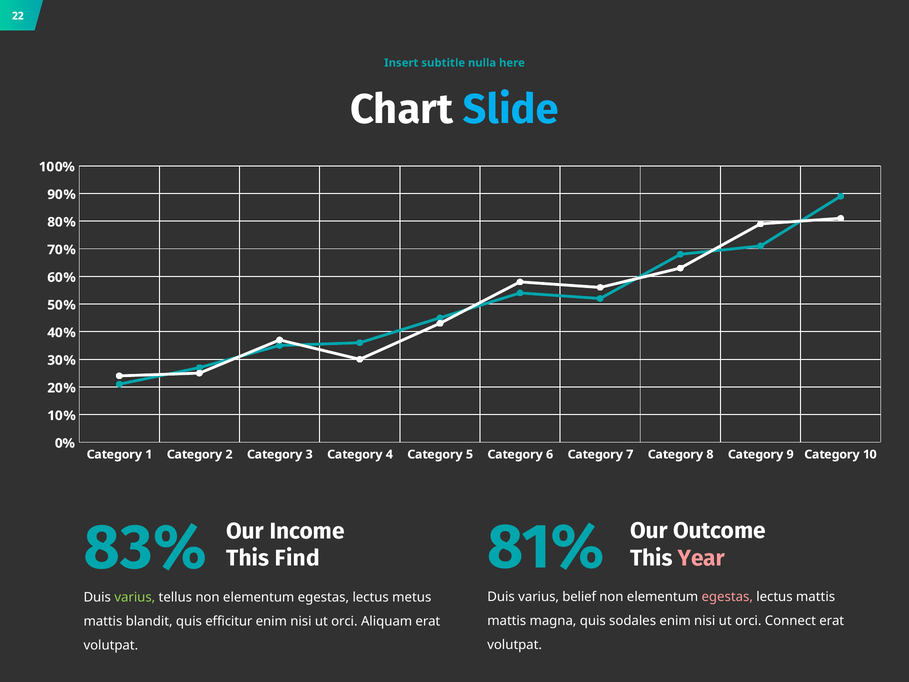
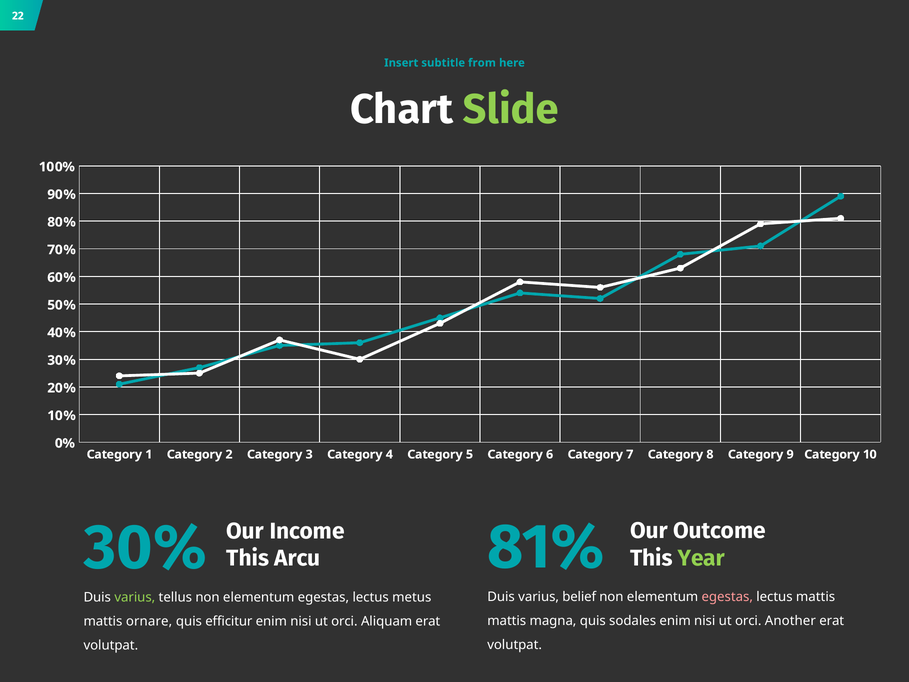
nulla: nulla -> from
Slide colour: light blue -> light green
83% at (145, 547): 83% -> 30%
Year colour: pink -> light green
Find: Find -> Arcu
Connect: Connect -> Another
blandit: blandit -> ornare
